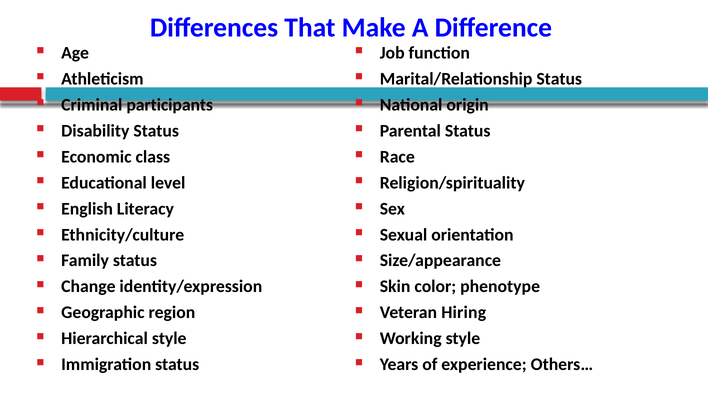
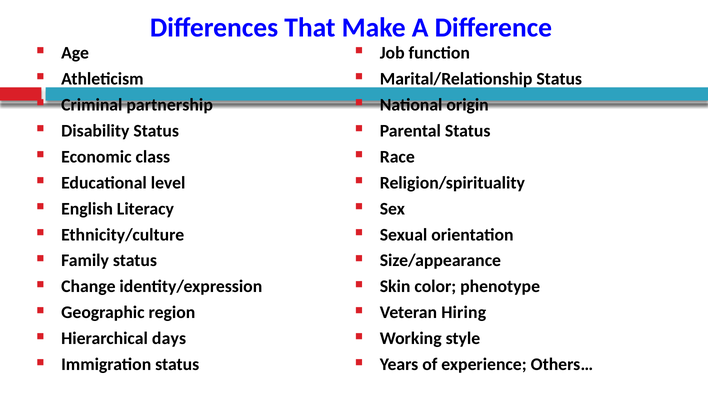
participants: participants -> partnership
Hierarchical style: style -> days
